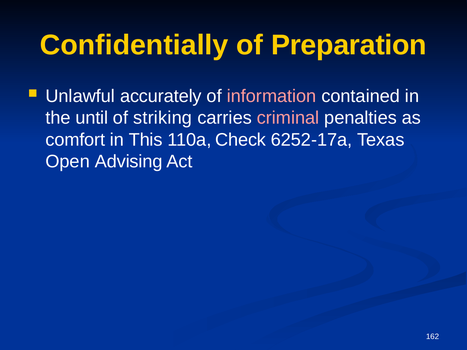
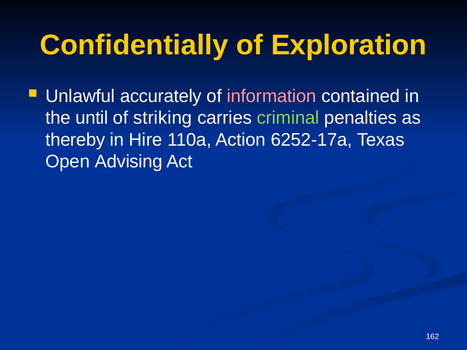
Preparation: Preparation -> Exploration
criminal colour: pink -> light green
comfort: comfort -> thereby
This: This -> Hire
Check: Check -> Action
